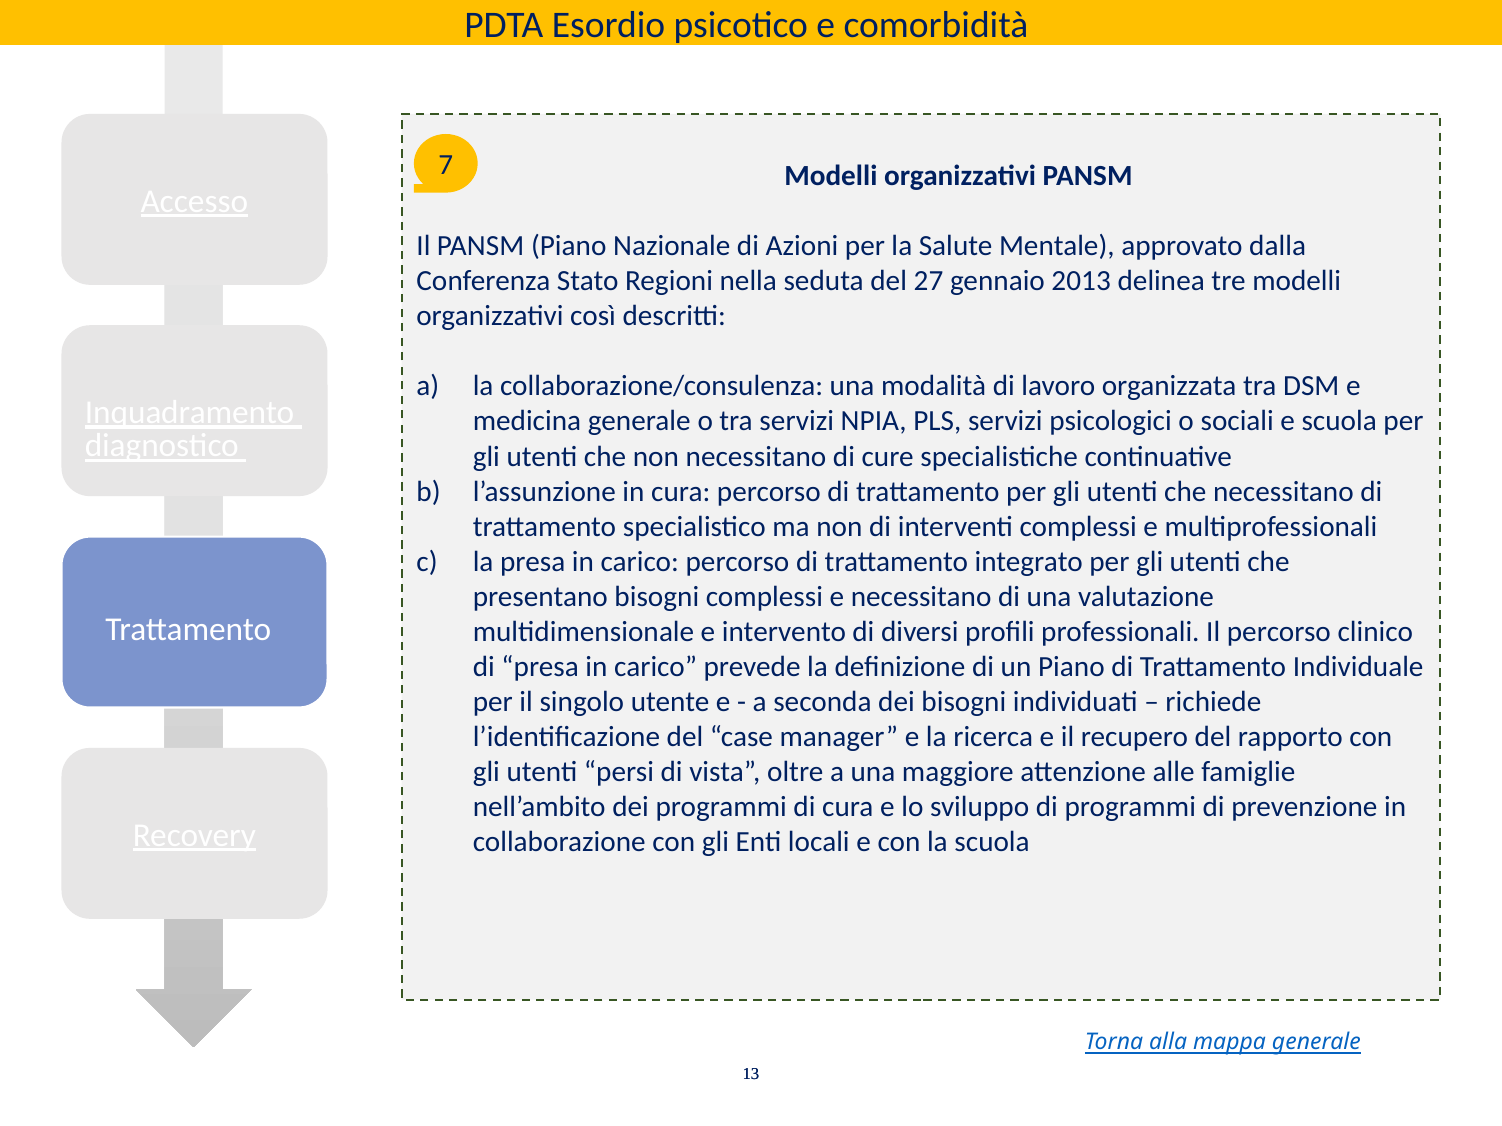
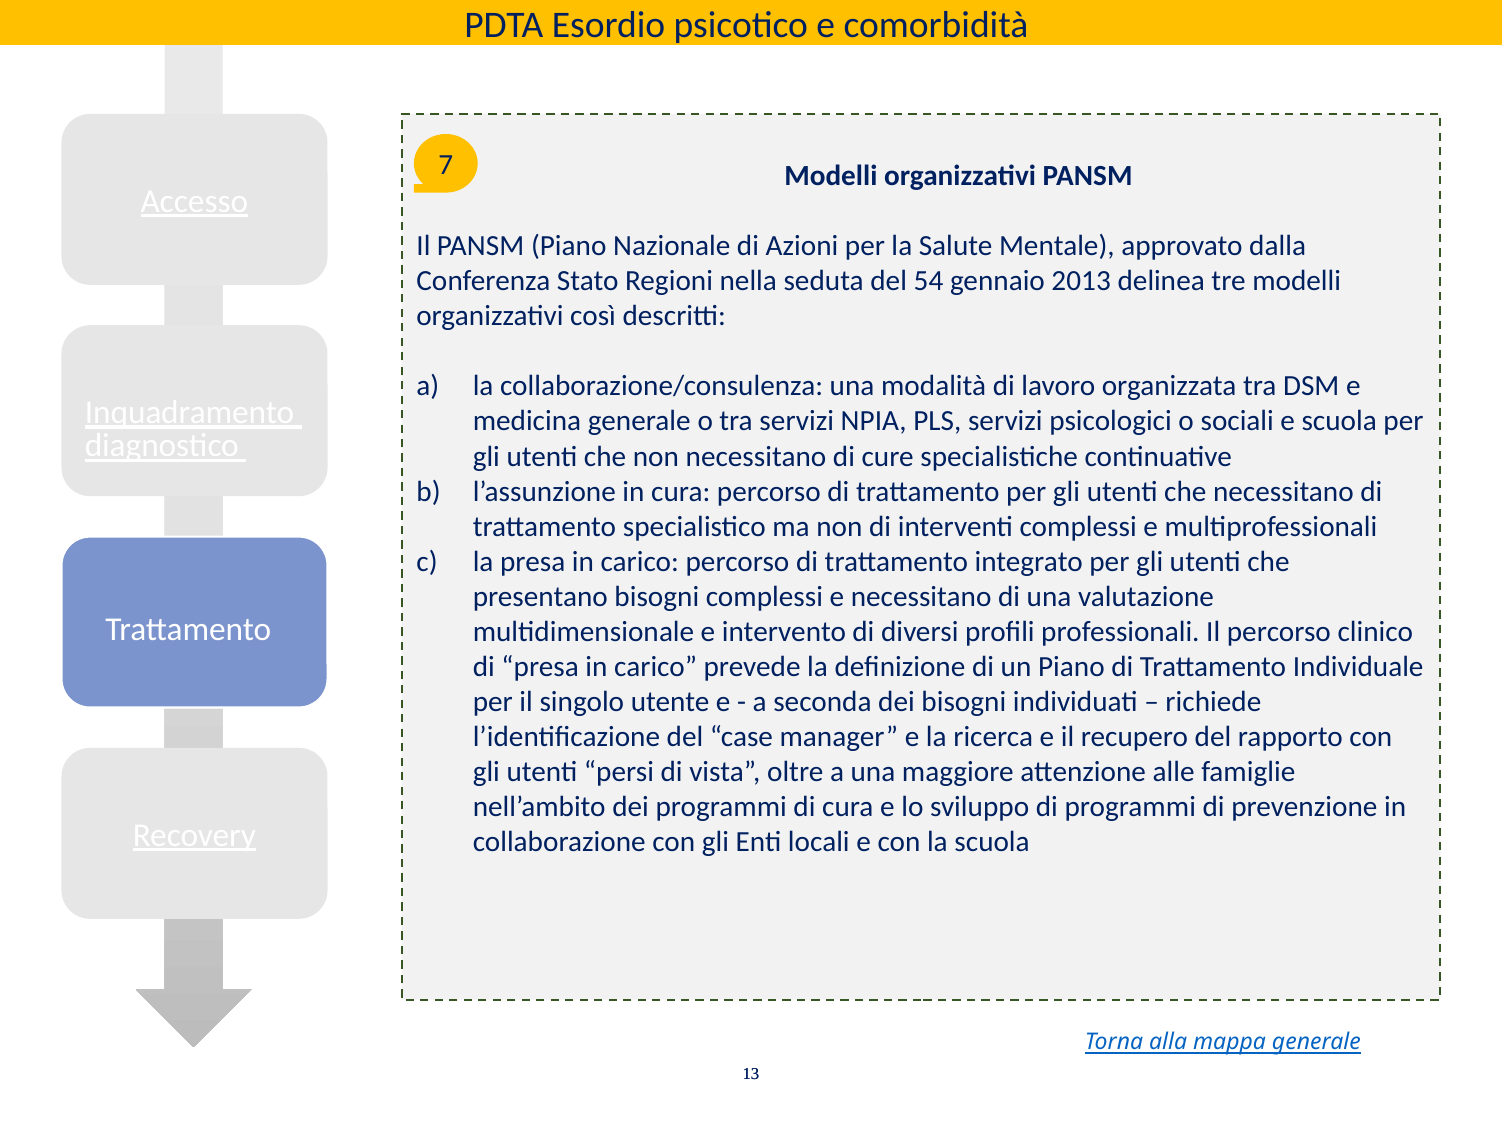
27: 27 -> 54
